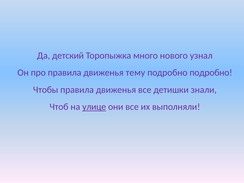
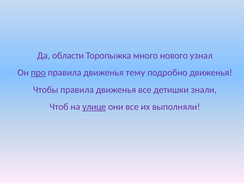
детский: детский -> области
про underline: none -> present
подробно подробно: подробно -> движенья
